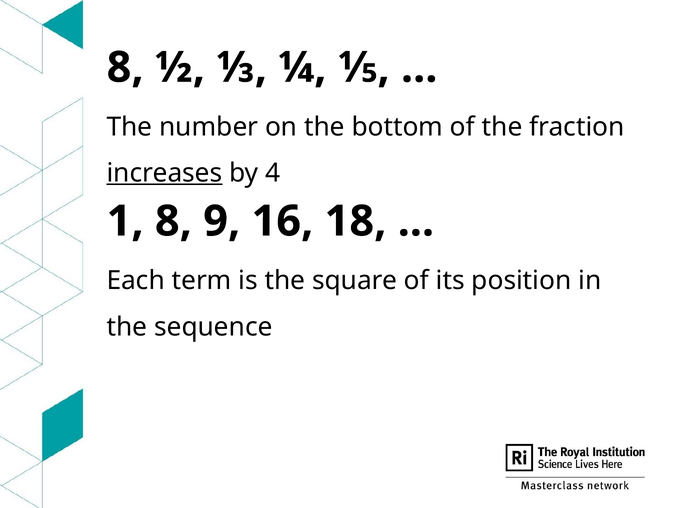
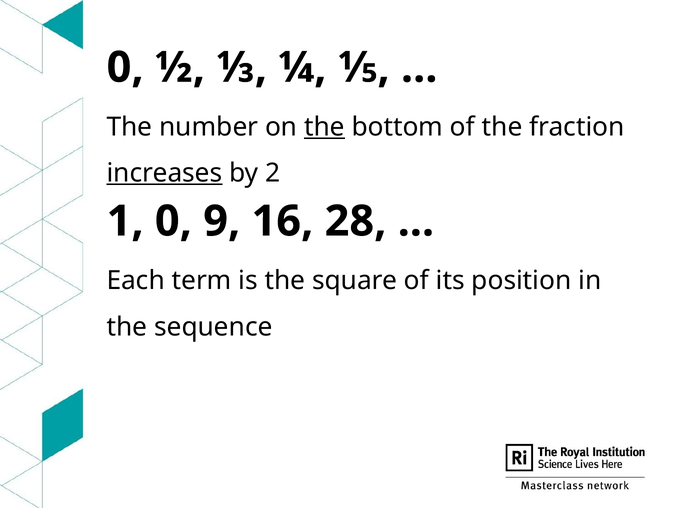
8 at (125, 68): 8 -> 0
the at (324, 127) underline: none -> present
4: 4 -> 2
1 8: 8 -> 0
18: 18 -> 28
